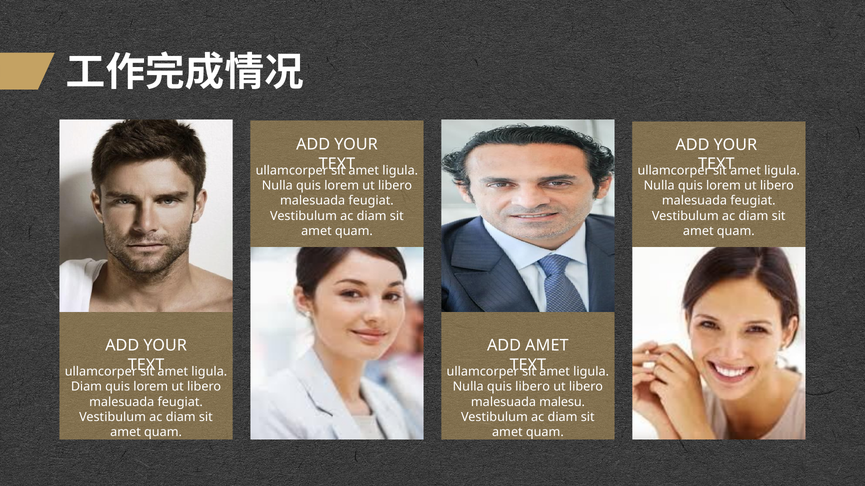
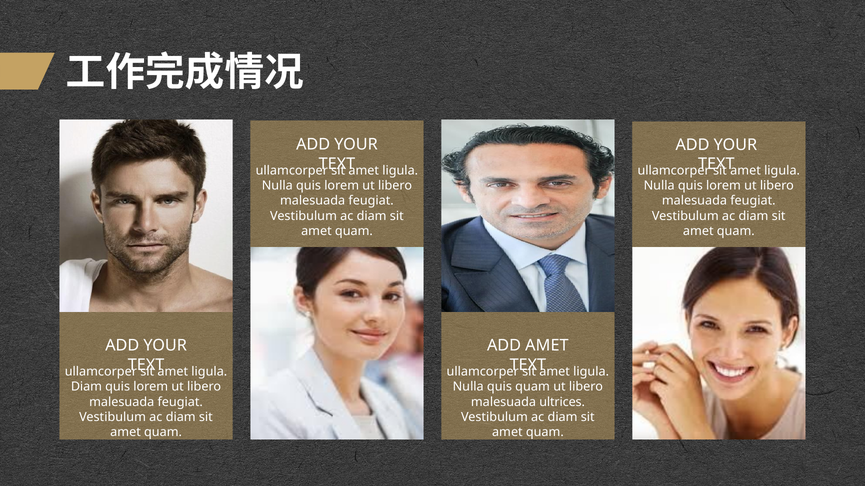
quis libero: libero -> quam
malesu: malesu -> ultrices
